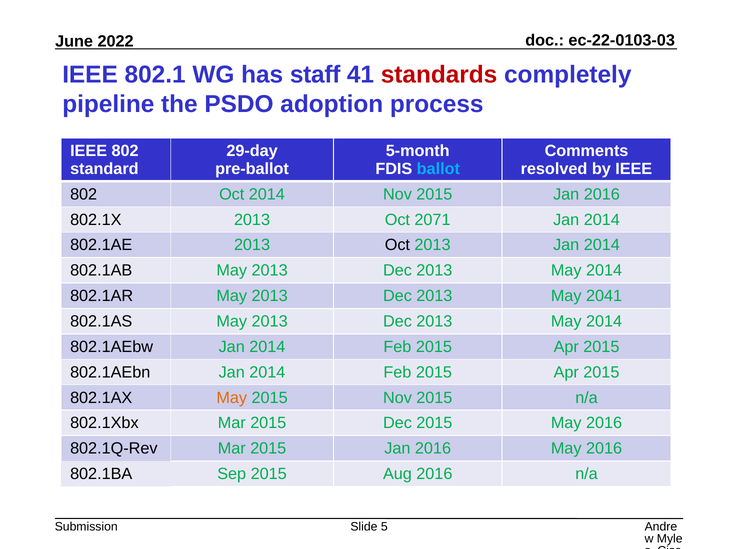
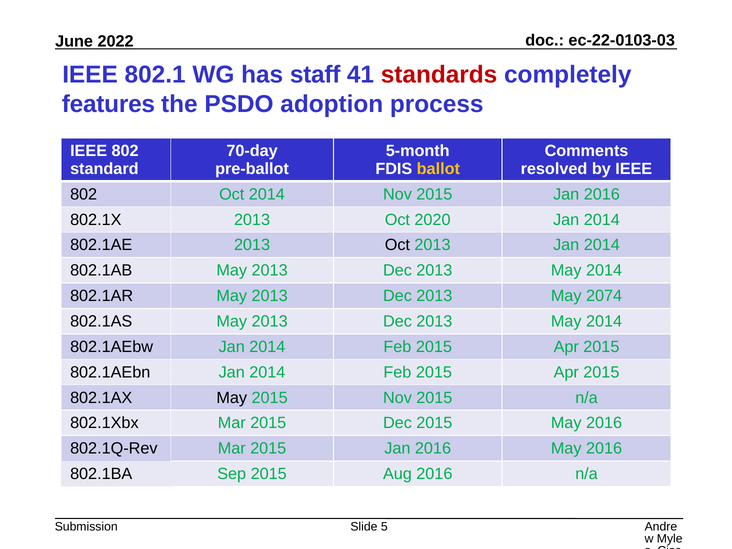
pipeline: pipeline -> features
29-day: 29-day -> 70-day
ballot colour: light blue -> yellow
2071: 2071 -> 2020
2041: 2041 -> 2074
May at (232, 398) colour: orange -> black
